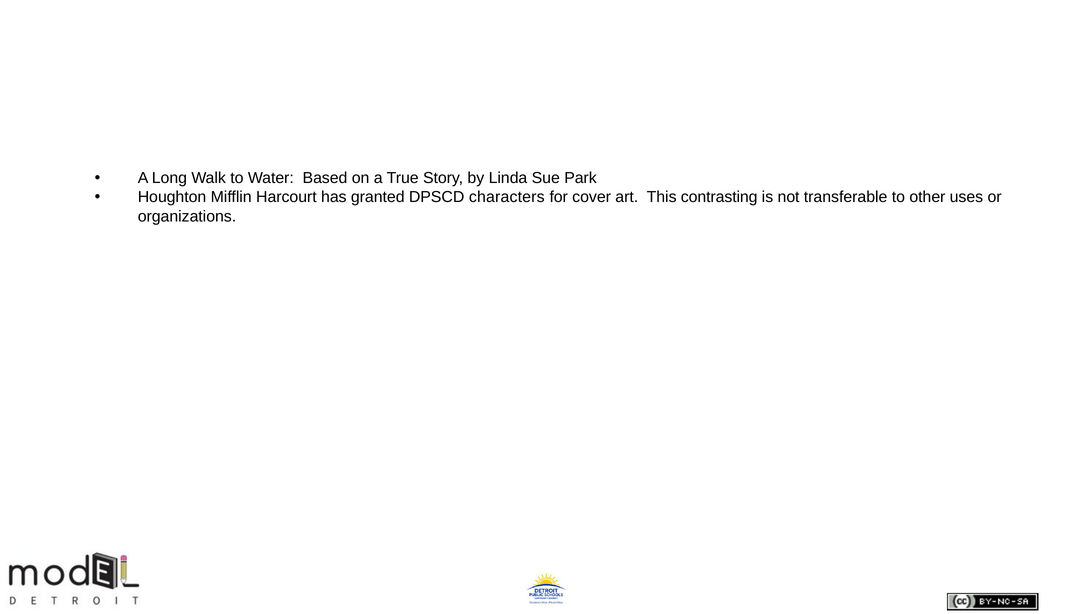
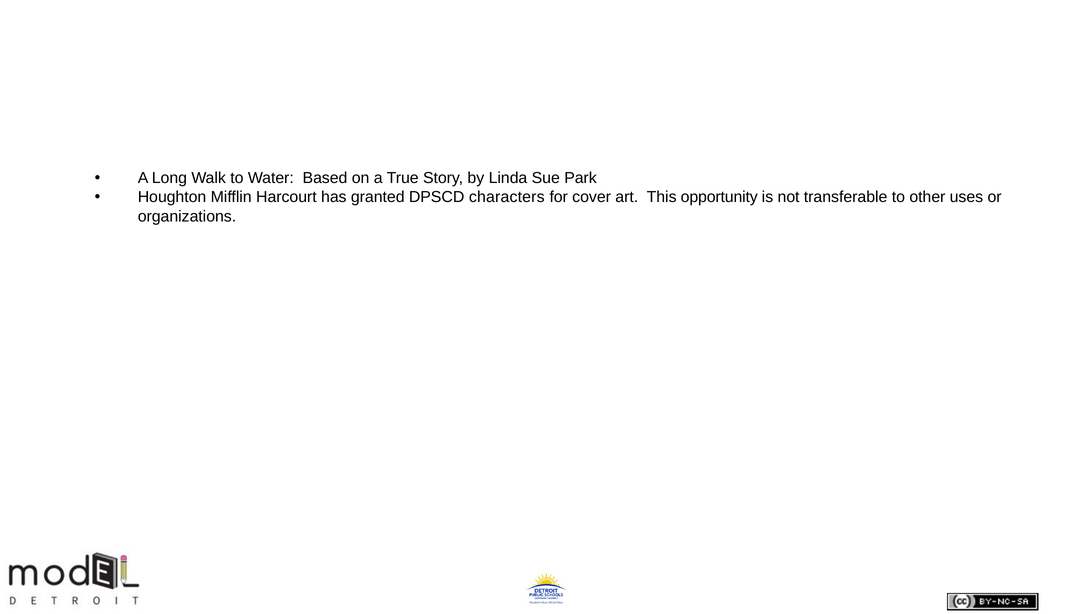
contrasting: contrasting -> opportunity
